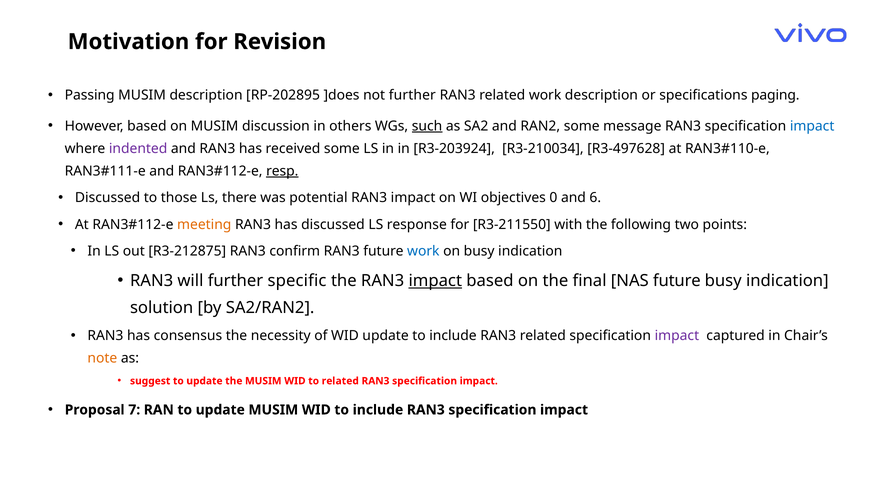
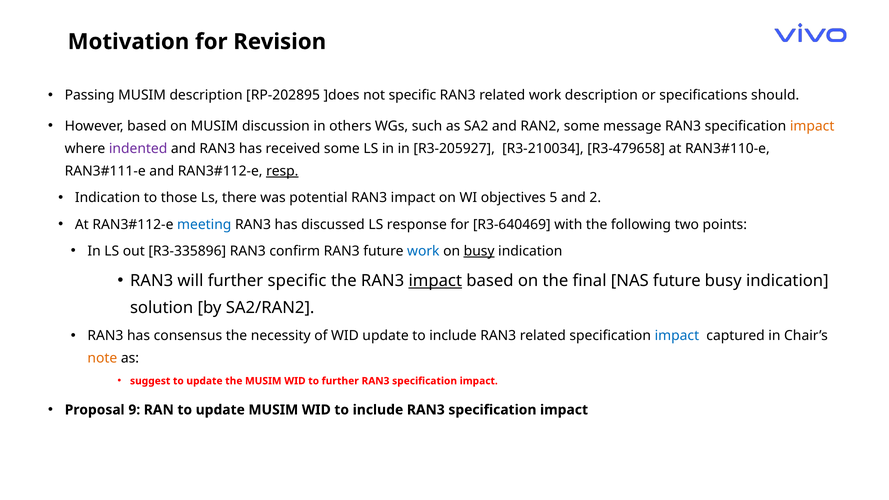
not further: further -> specific
paging: paging -> should
such underline: present -> none
impact at (812, 126) colour: blue -> orange
R3-203924: R3-203924 -> R3-205927
R3-497628: R3-497628 -> R3-479658
Discussed at (108, 198): Discussed -> Indication
0: 0 -> 5
6: 6 -> 2
meeting colour: orange -> blue
R3-211550: R3-211550 -> R3-640469
R3-212875: R3-212875 -> R3-335896
busy at (479, 251) underline: none -> present
impact at (677, 336) colour: purple -> blue
to related: related -> further
7: 7 -> 9
